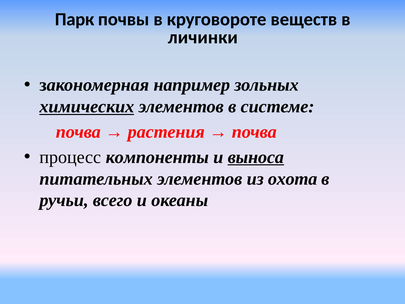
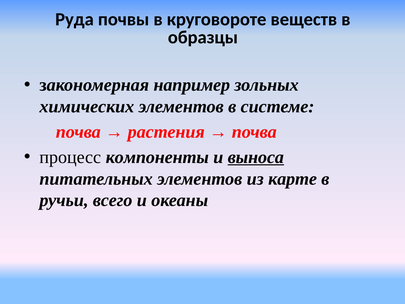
Парк: Парк -> Руда
личинки: личинки -> образцы
химических underline: present -> none
охота: охота -> карте
